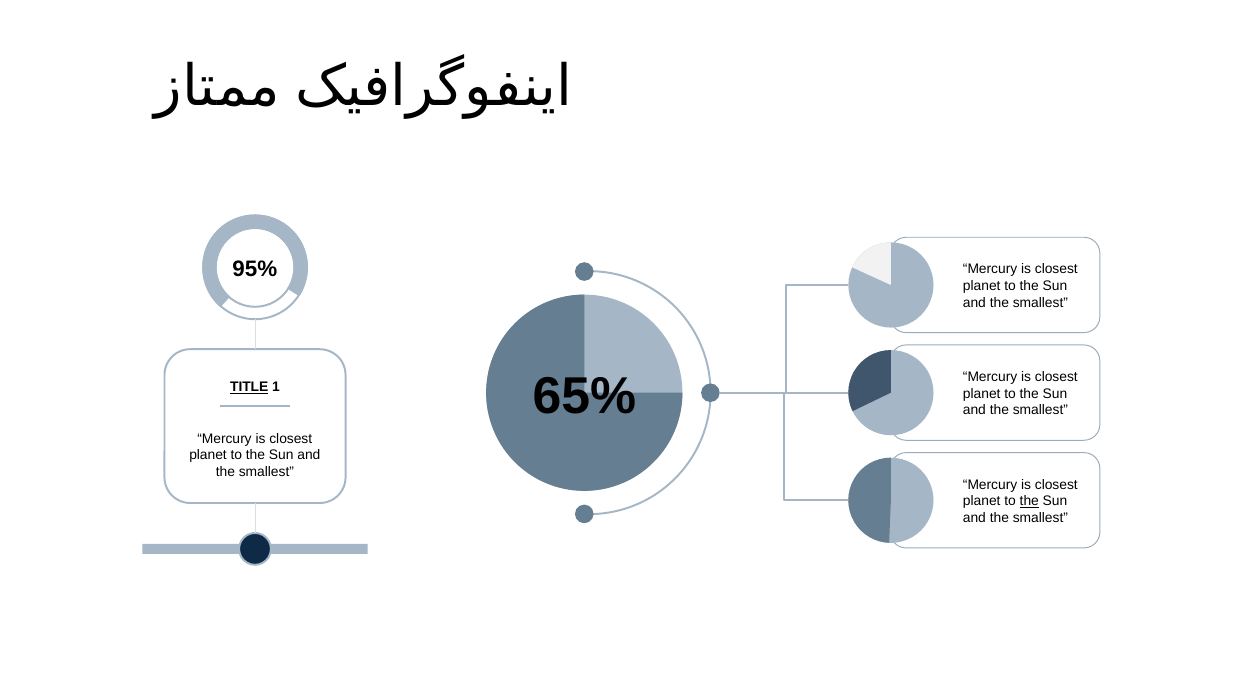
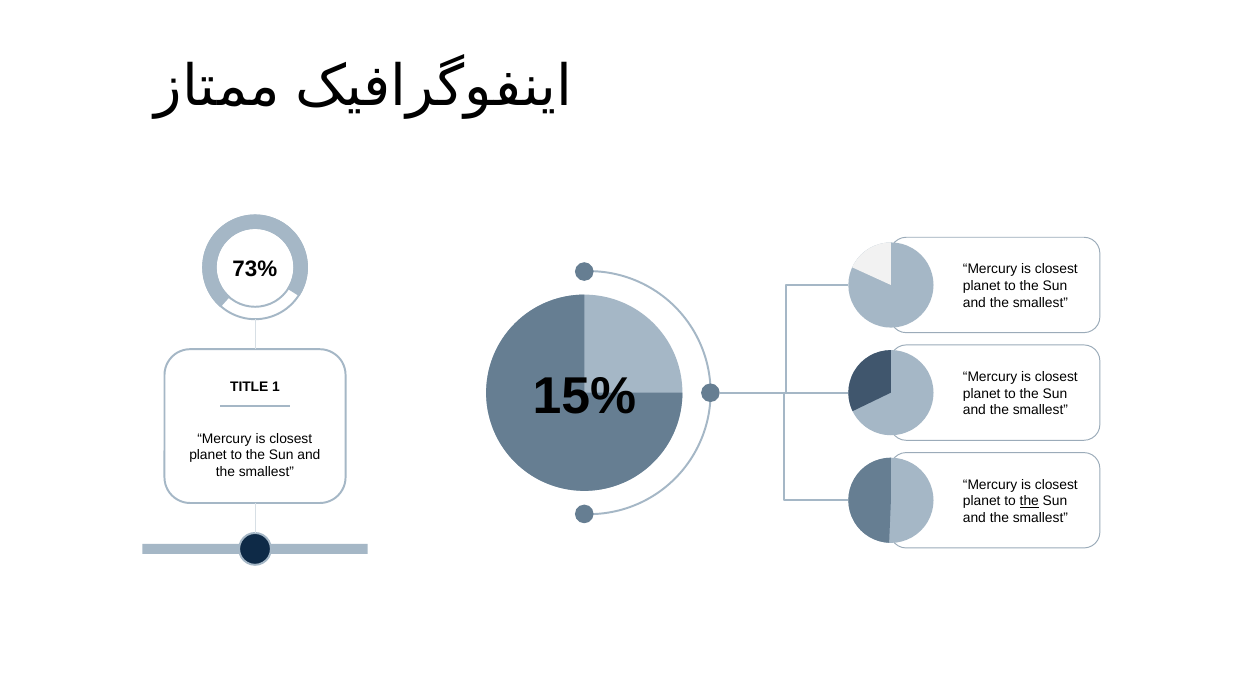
95%: 95% -> 73%
65%: 65% -> 15%
TITLE underline: present -> none
